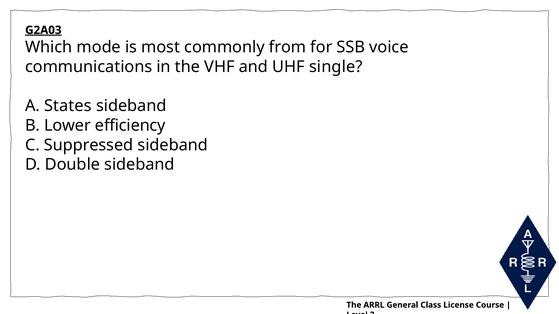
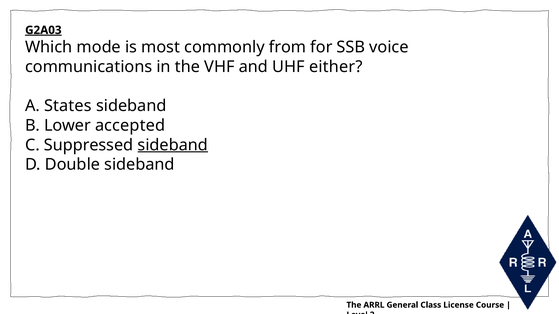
single: single -> either
efficiency: efficiency -> accepted
sideband at (173, 145) underline: none -> present
